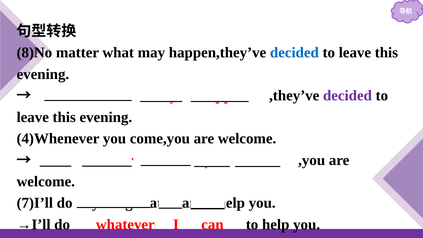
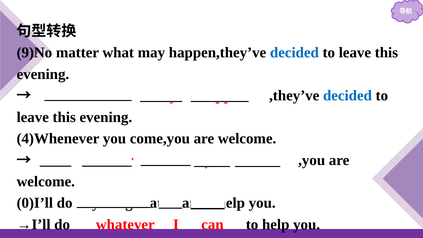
8)No: 8)No -> 9)No
decided at (347, 96) colour: purple -> blue
7)I’ll: 7)I’ll -> 0)I’ll
